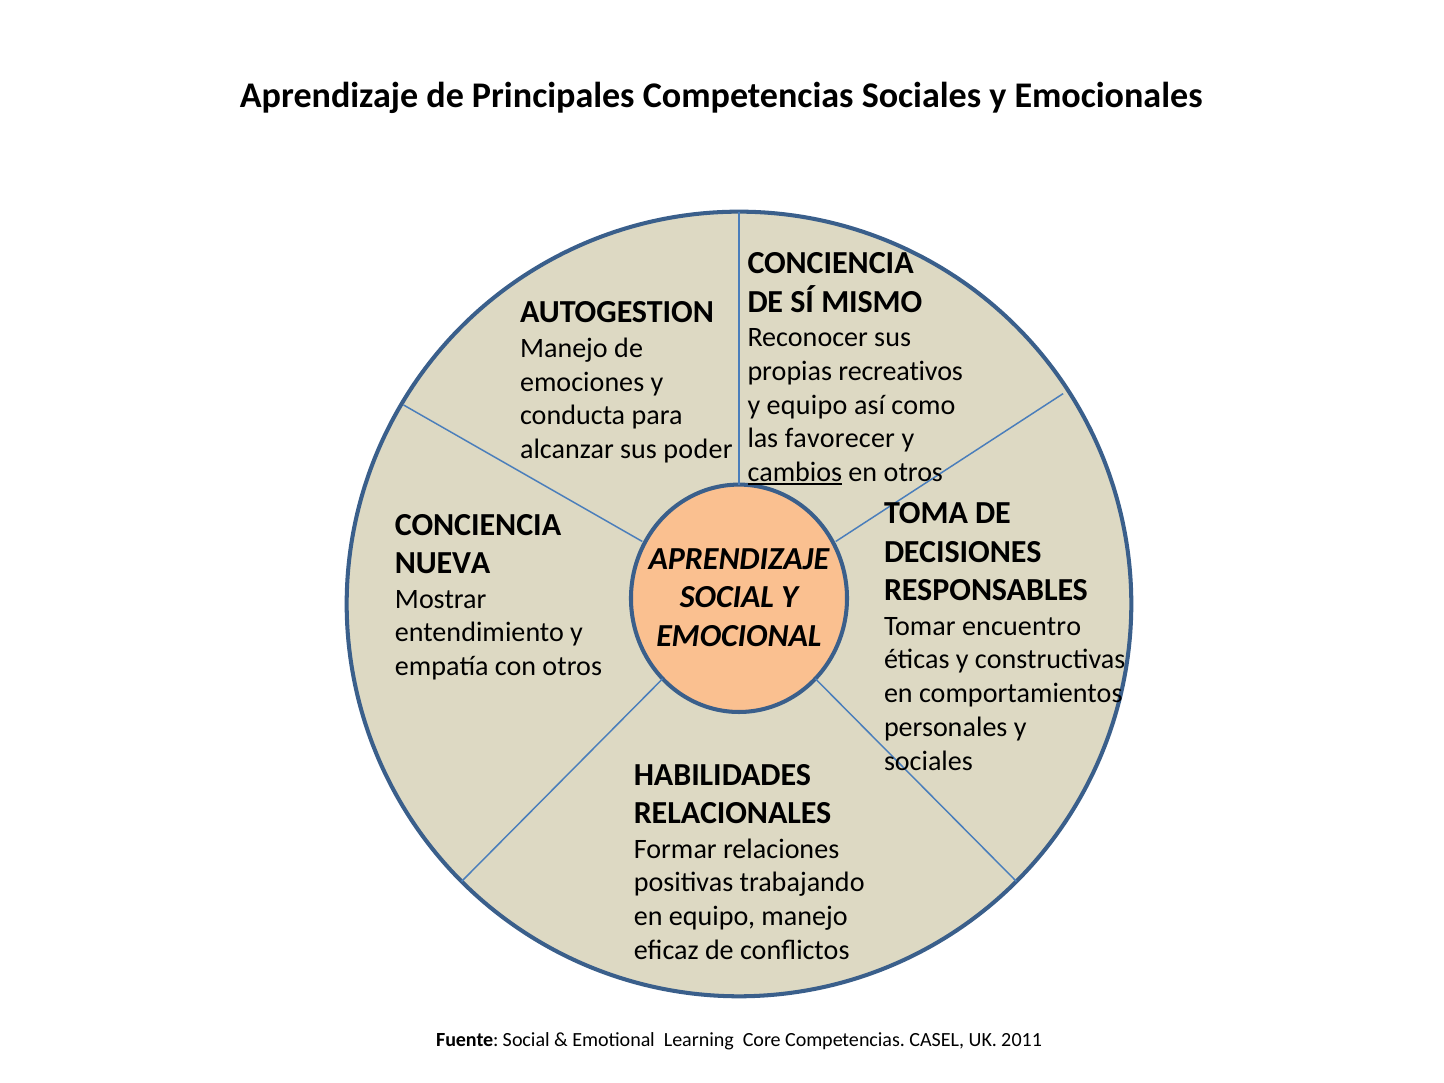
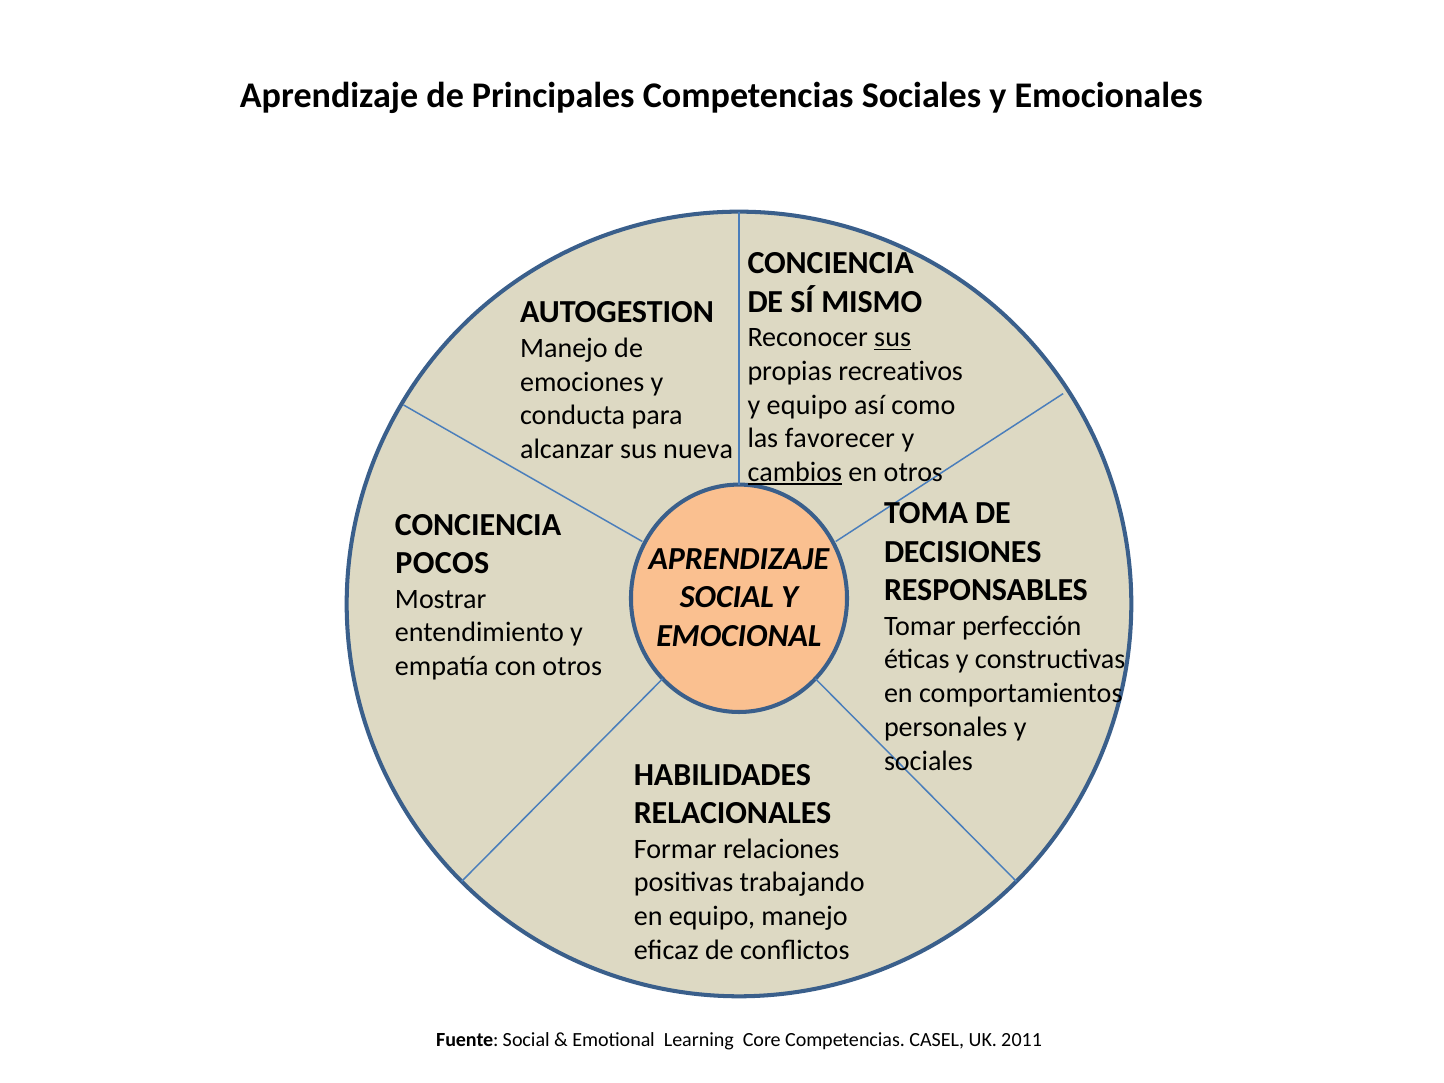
sus at (893, 337) underline: none -> present
poder: poder -> nueva
NUEVA: NUEVA -> POCOS
encuentro: encuentro -> perfección
